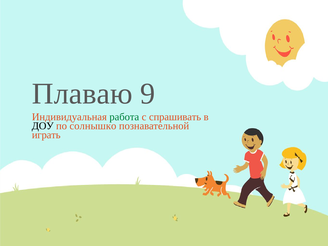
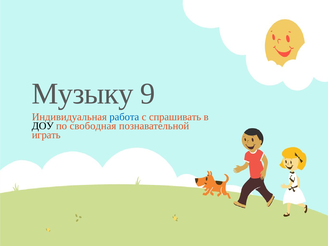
Плаваю: Плаваю -> Музыку
работа colour: green -> blue
солнышко: солнышко -> свободная
